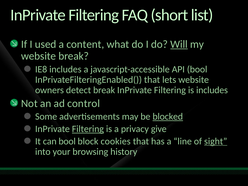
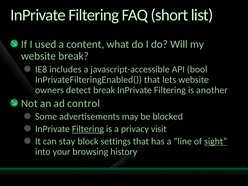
Will underline: present -> none
is includes: includes -> another
blocked underline: present -> none
give: give -> visit
can bool: bool -> stay
cookies: cookies -> settings
